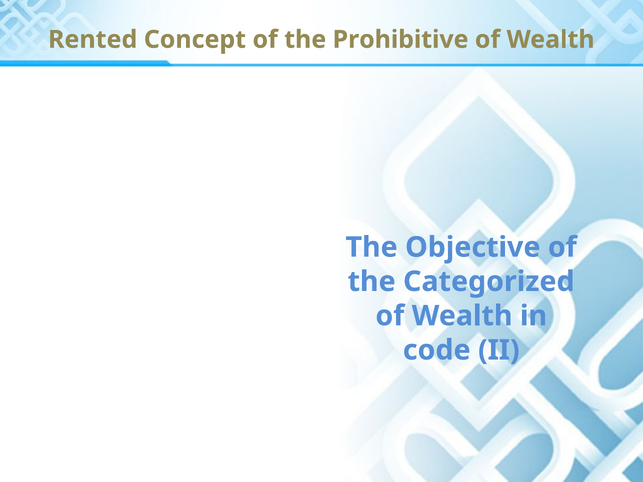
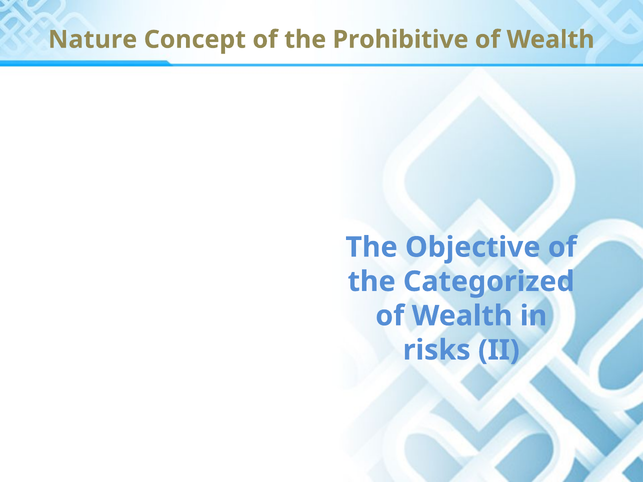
Rented: Rented -> Nature
code: code -> risks
